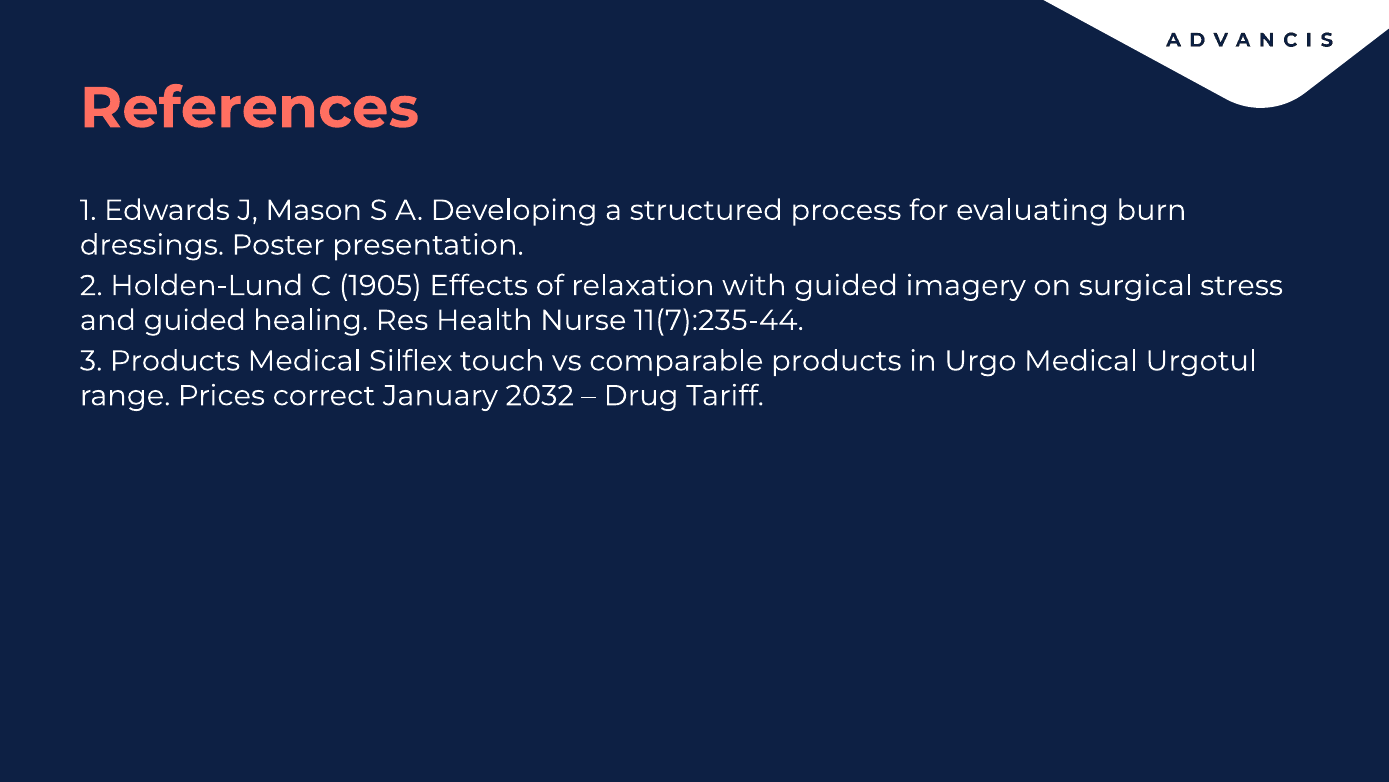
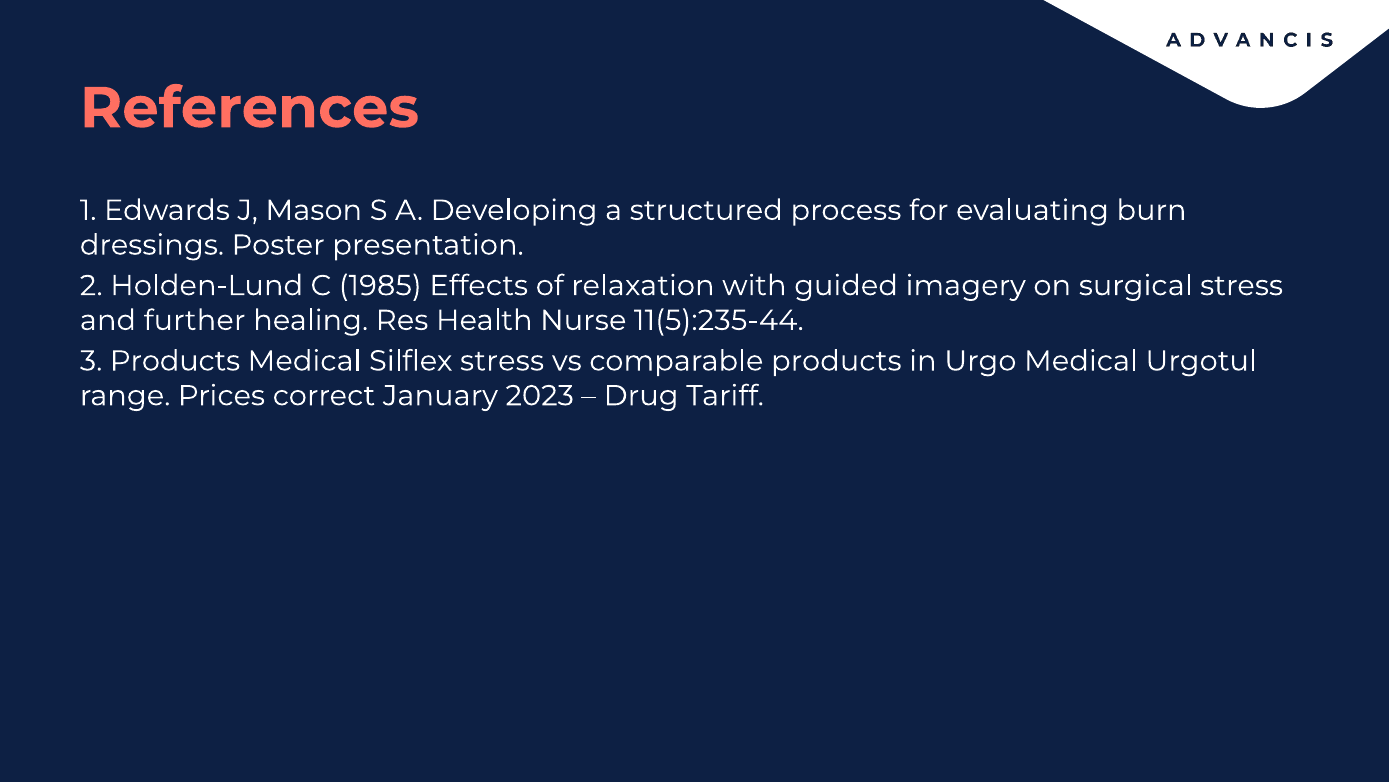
1905: 1905 -> 1985
and guided: guided -> further
11(7):235-44: 11(7):235-44 -> 11(5):235-44
Silflex touch: touch -> stress
2032: 2032 -> 2023
